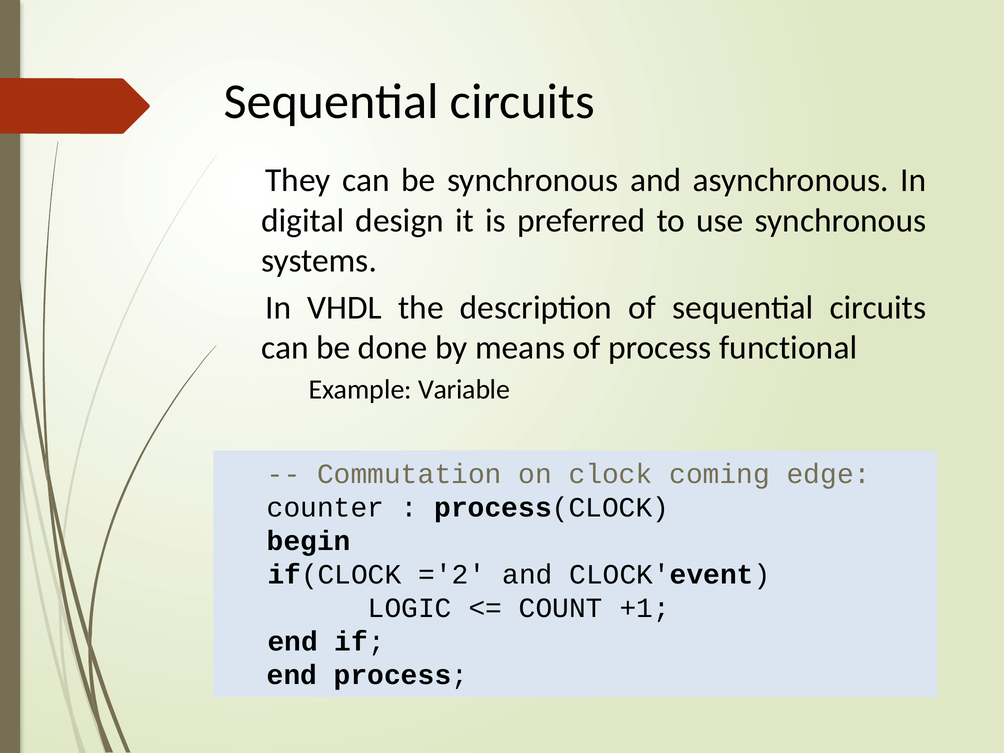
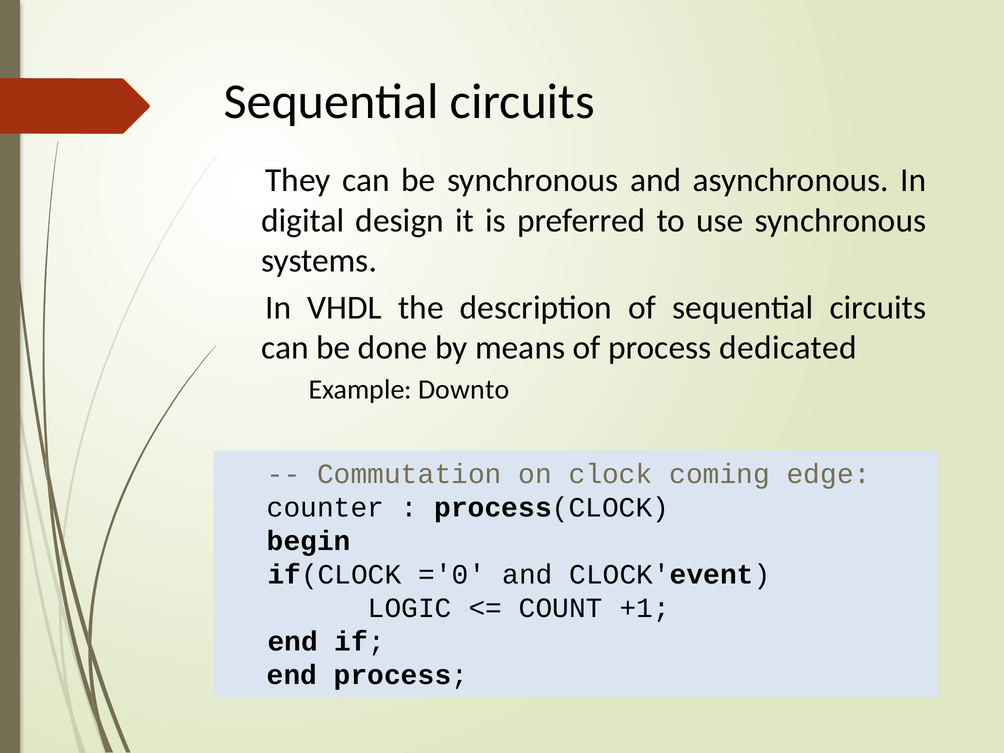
functional: functional -> dedicated
Variable: Variable -> Downto
='2: ='2 -> ='0
